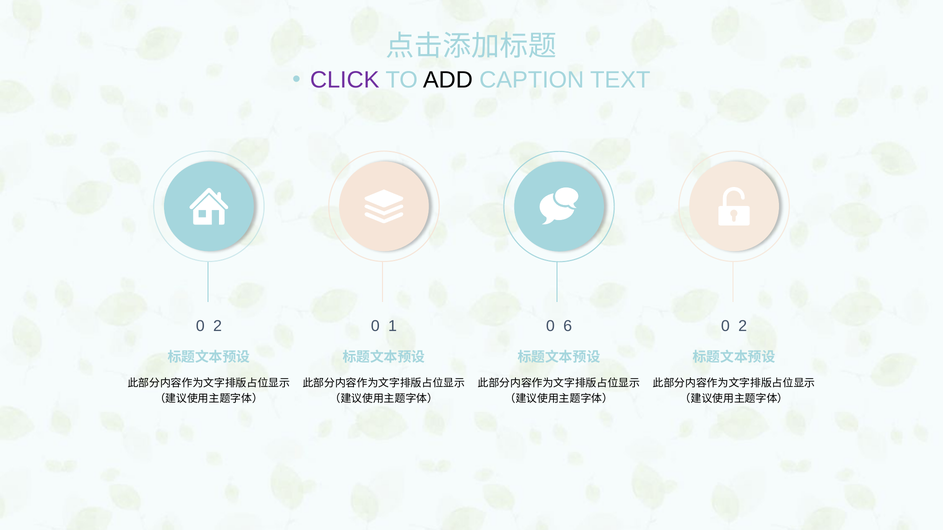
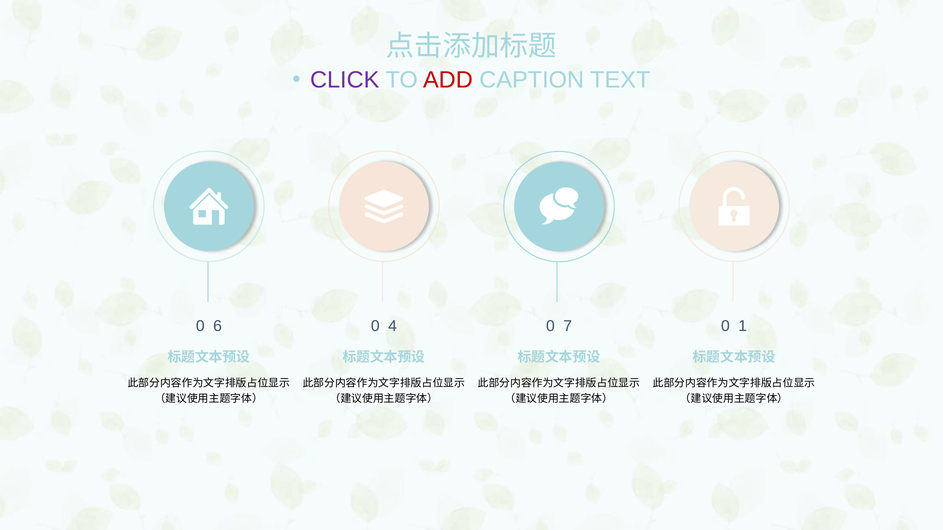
ADD colour: black -> red
2 at (218, 326): 2 -> 6
1: 1 -> 4
6: 6 -> 7
2 at (743, 326): 2 -> 1
